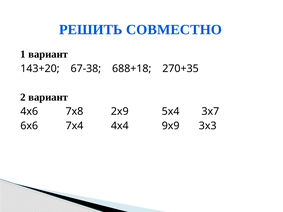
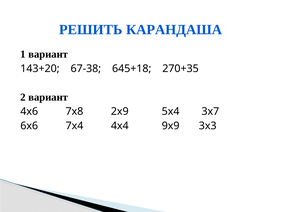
СОВМЕСТНО: СОВМЕСТНО -> КАРАНДАША
688+18: 688+18 -> 645+18
